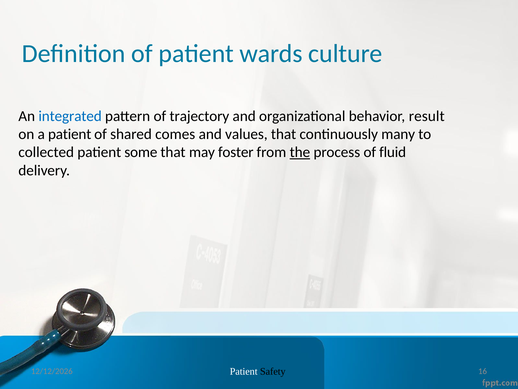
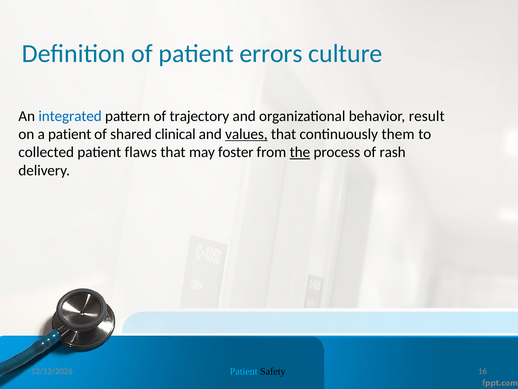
wards: wards -> errors
comes: comes -> clinical
values underline: none -> present
many: many -> them
some: some -> flaws
fluid: fluid -> rash
Patient at (244, 371) colour: white -> light blue
